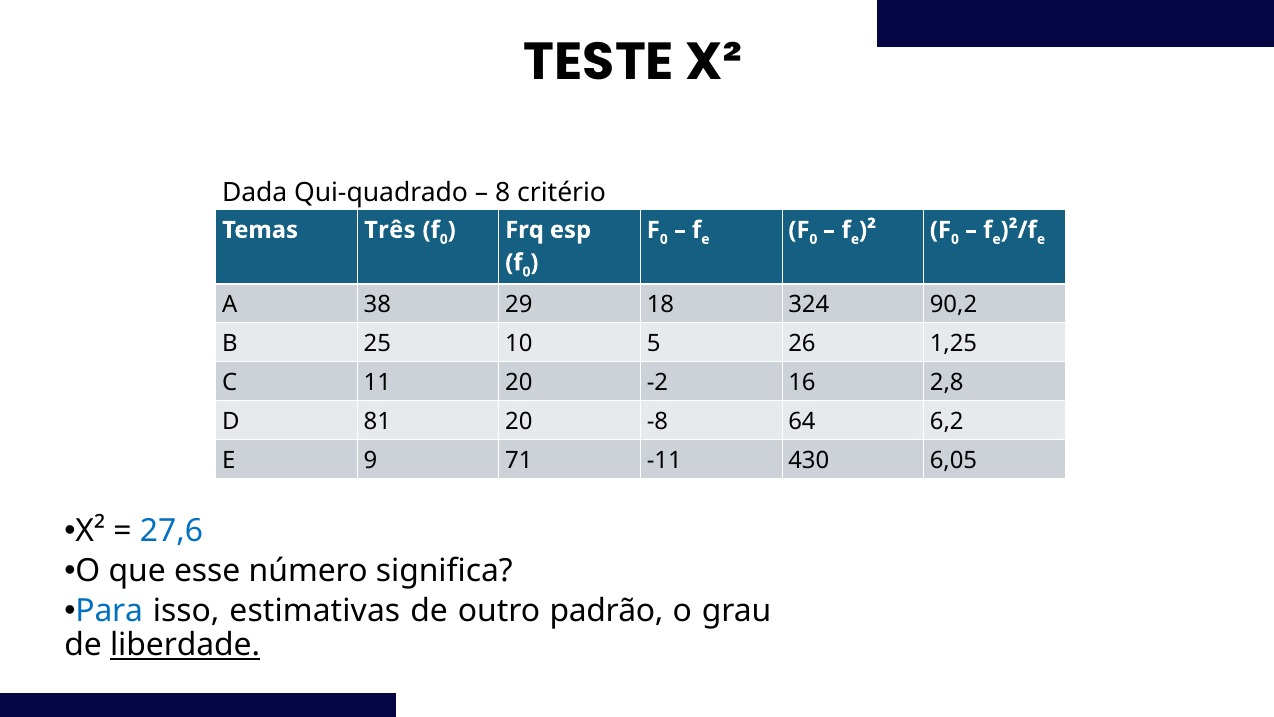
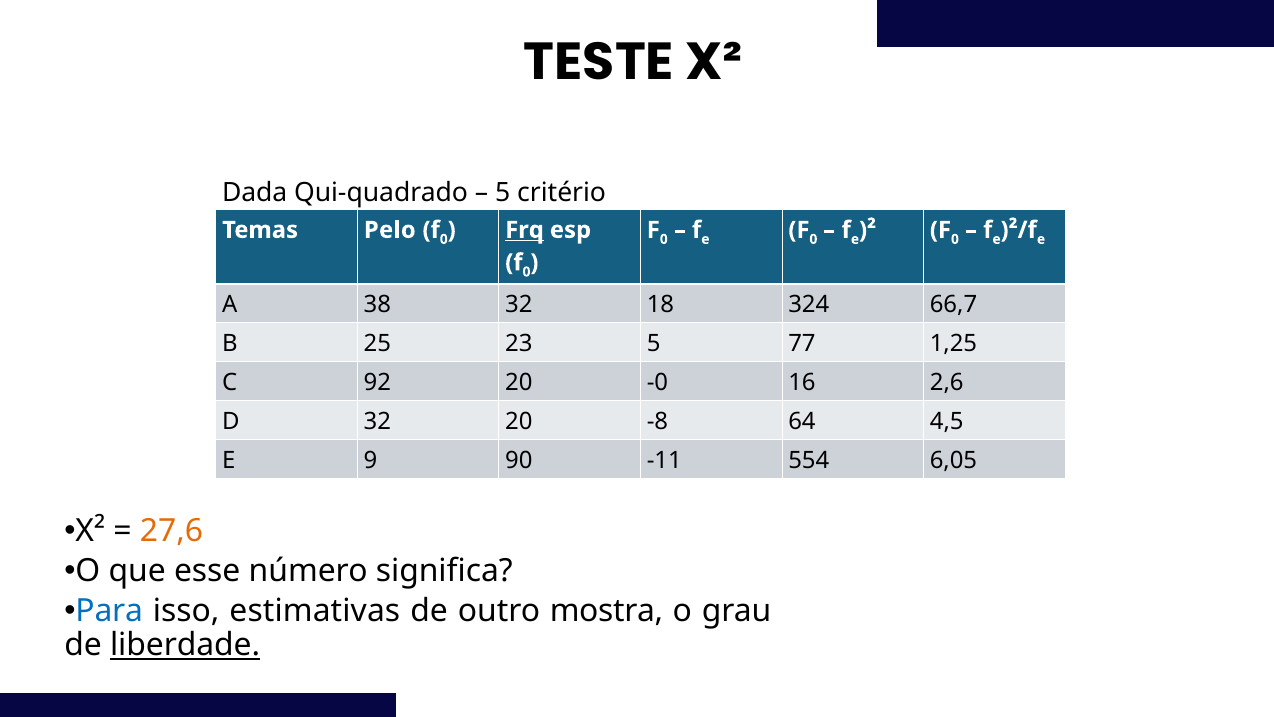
8 at (503, 193): 8 -> 5
Três: Três -> Pelo
Frq underline: none -> present
38 29: 29 -> 32
90,2: 90,2 -> 66,7
10: 10 -> 23
26: 26 -> 77
11: 11 -> 92
-2: -2 -> -0
2,8: 2,8 -> 2,6
D 81: 81 -> 32
6,2: 6,2 -> 4,5
71: 71 -> 90
430: 430 -> 554
27,6 colour: blue -> orange
padrão: padrão -> mostra
